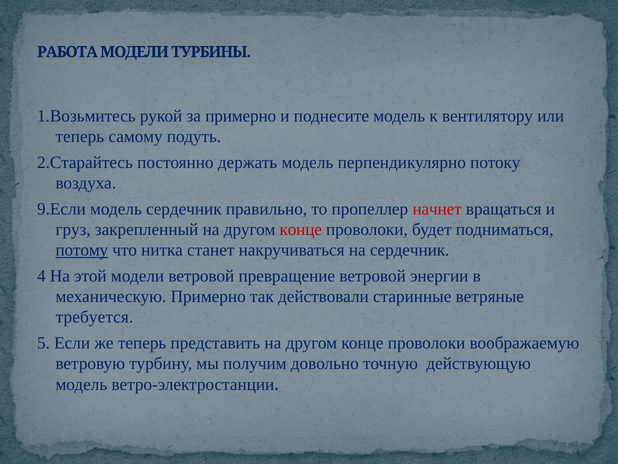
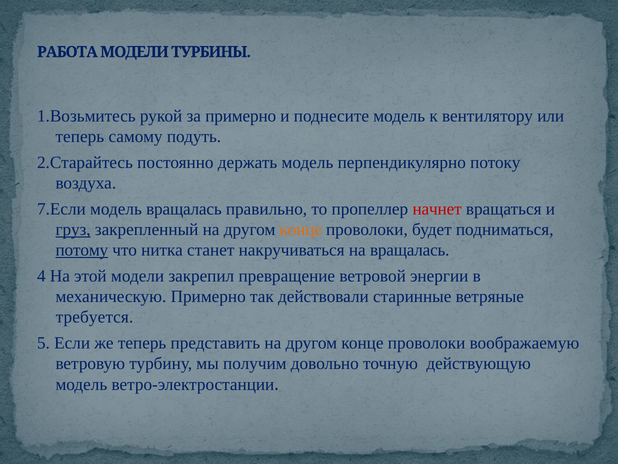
9.Если: 9.Если -> 7.Если
модель сердечник: сердечник -> вращалась
груз underline: none -> present
конце at (301, 229) colour: red -> orange
на сердечник: сердечник -> вращалась
модели ветровой: ветровой -> закрепил
